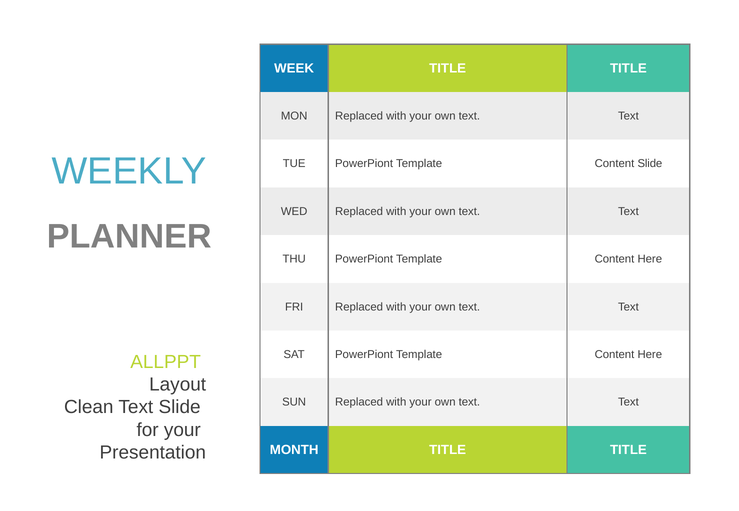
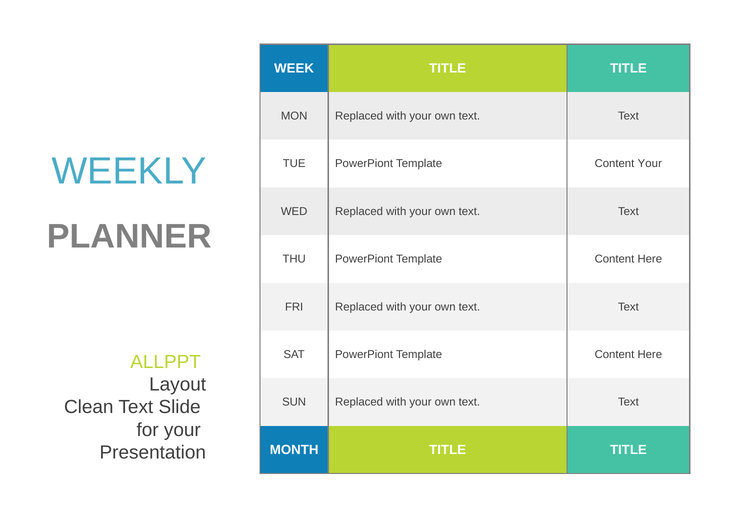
Content Slide: Slide -> Your
